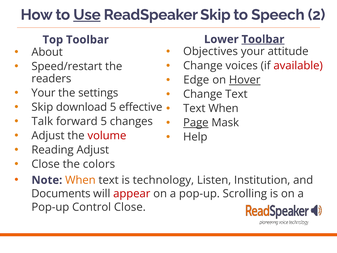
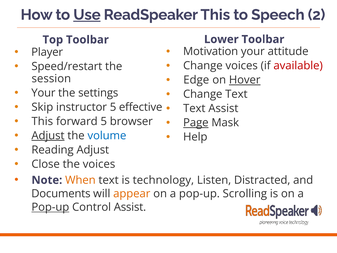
ReadSpeaker Skip: Skip -> This
Toolbar at (263, 39) underline: present -> none
Objectives: Objectives -> Motivation
About: About -> Player
readers: readers -> session
download: download -> instructor
Text When: When -> Assist
Talk at (42, 121): Talk -> This
changes: changes -> browser
Adjust at (48, 135) underline: none -> present
volume colour: red -> blue
the colors: colors -> voices
Institution: Institution -> Distracted
appear colour: red -> orange
Pop-up at (50, 207) underline: none -> present
Control Close: Close -> Assist
